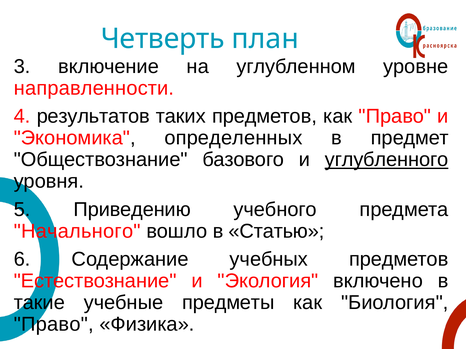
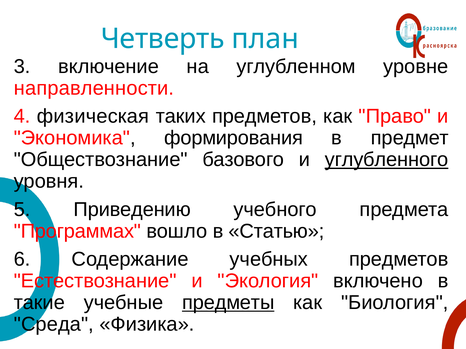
результатов: результатов -> физическая
определенных: определенных -> формирования
Начального: Начального -> Программах
предметы underline: none -> present
Право at (54, 325): Право -> Среда
